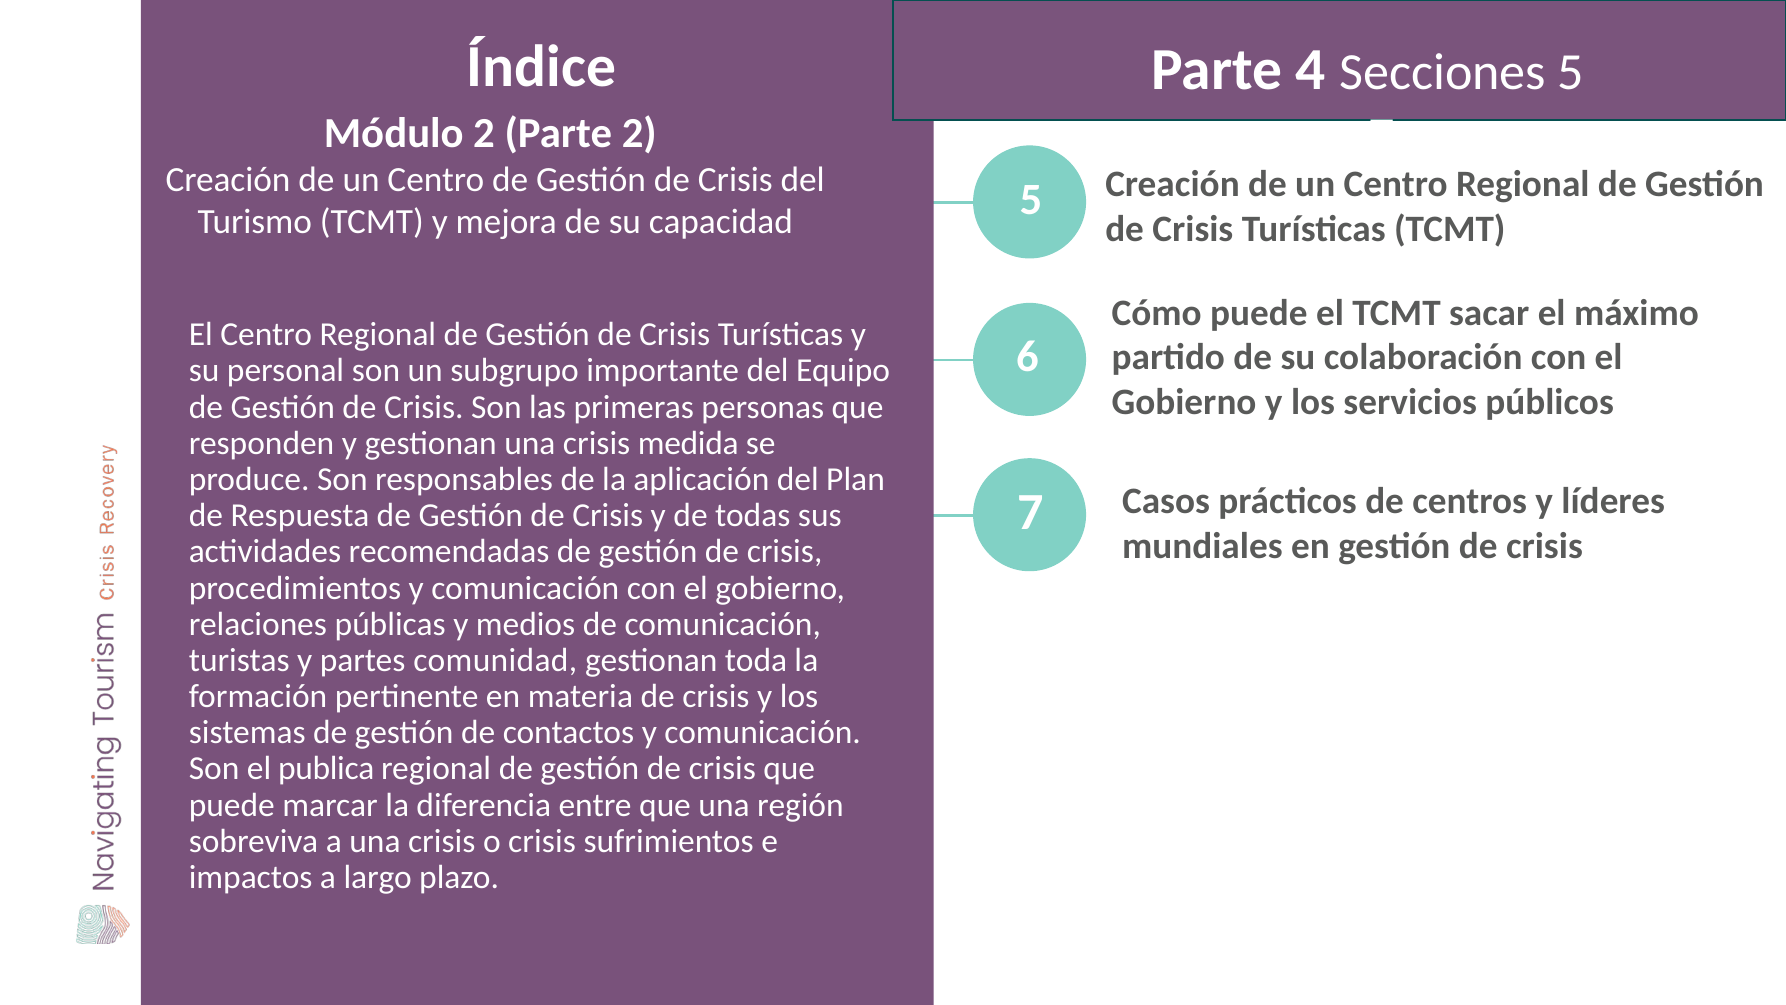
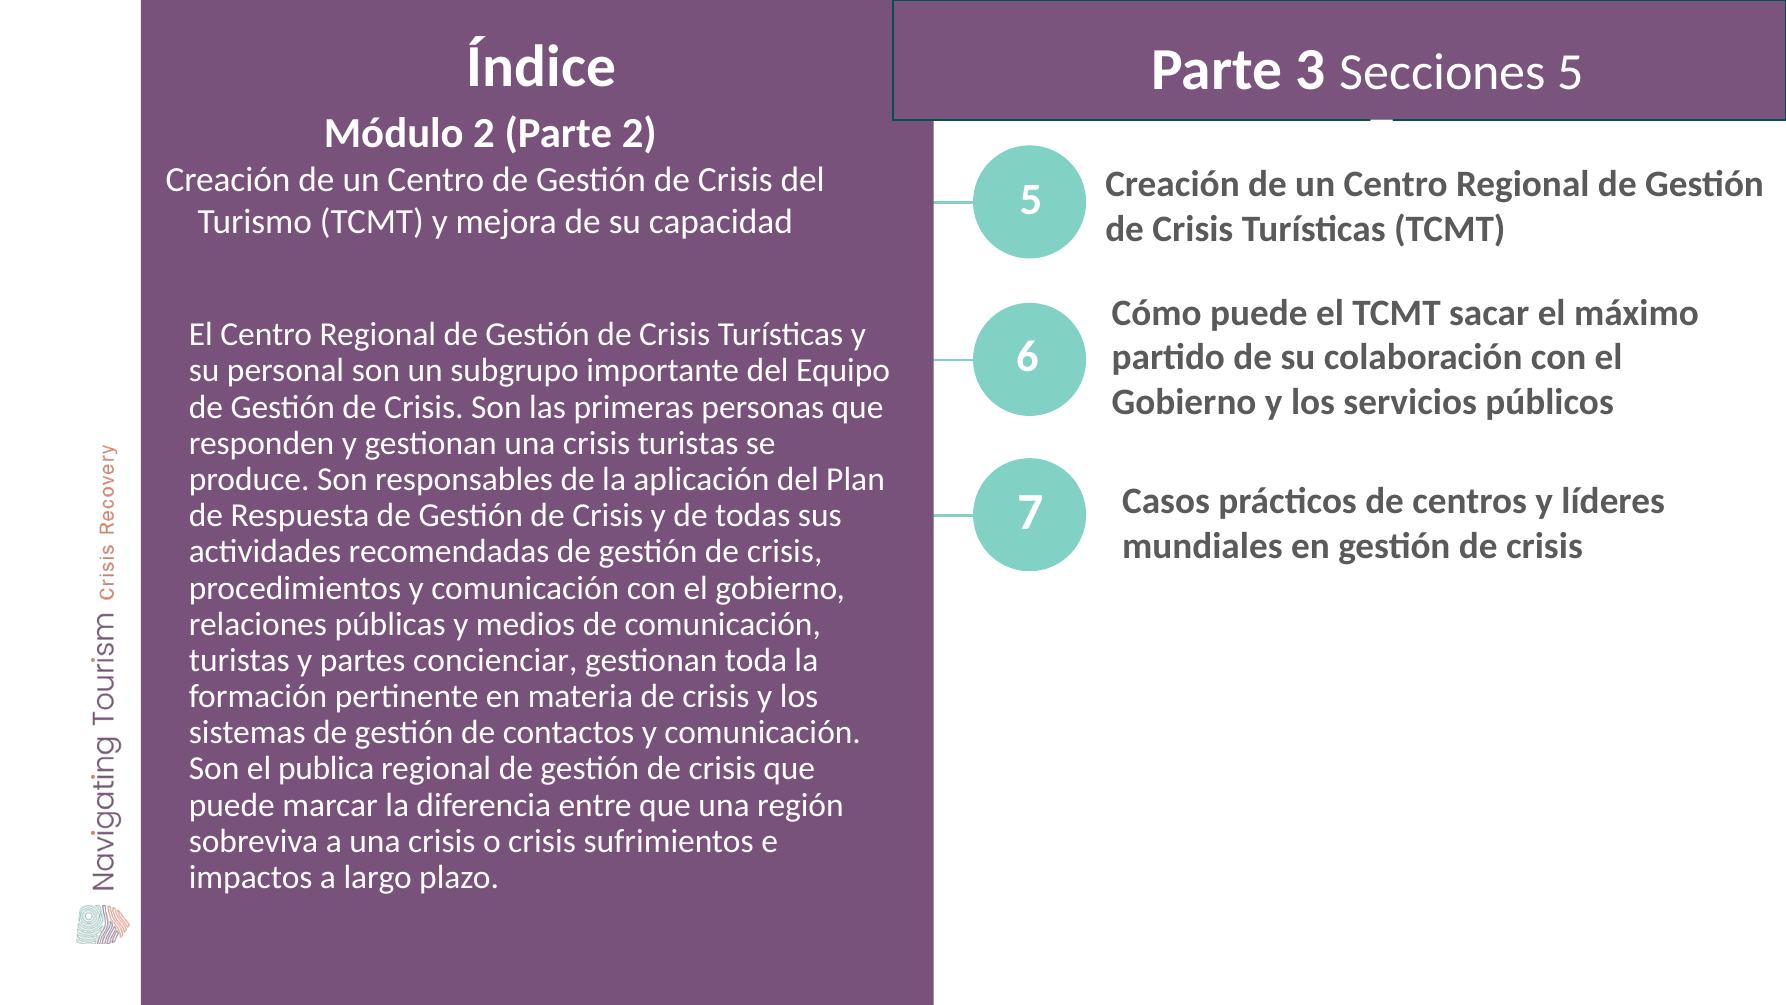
4: 4 -> 3
crisis medida: medida -> turistas
comunidad: comunidad -> concienciar
